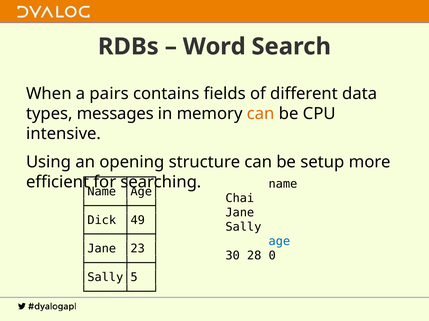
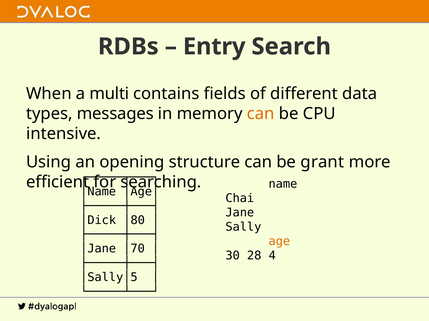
Word: Word -> Entry
pairs: pairs -> multi
setup: setup -> grant
│49: │49 -> │80
age colour: blue -> orange
│23: │23 -> │70
0: 0 -> 4
